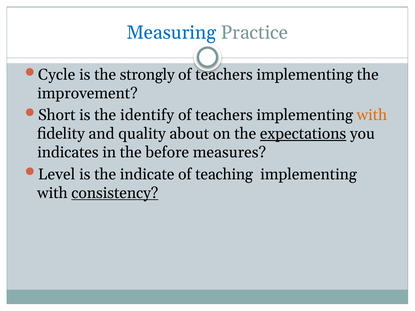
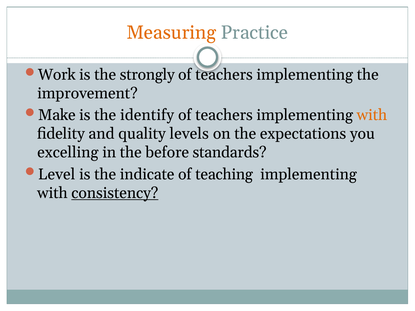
Measuring colour: blue -> orange
Cycle: Cycle -> Work
Short: Short -> Make
about: about -> levels
expectations underline: present -> none
indicates: indicates -> excelling
measures: measures -> standards
